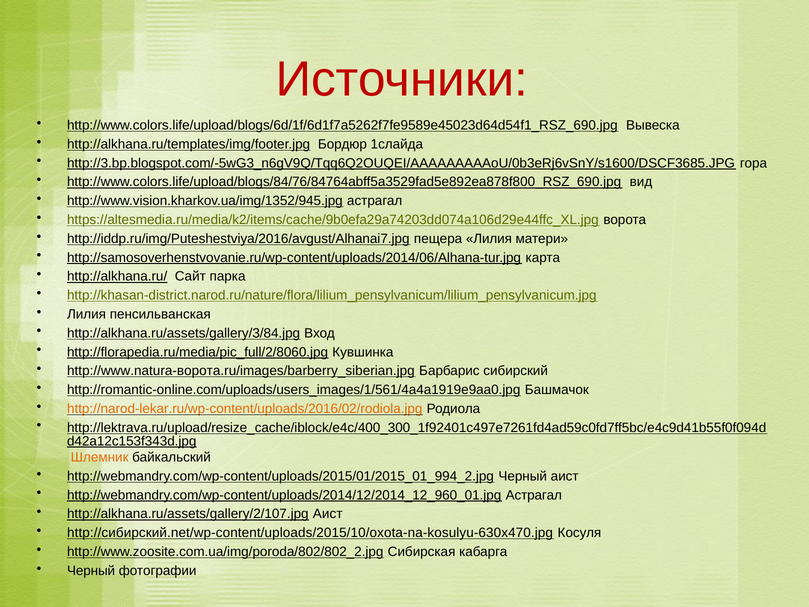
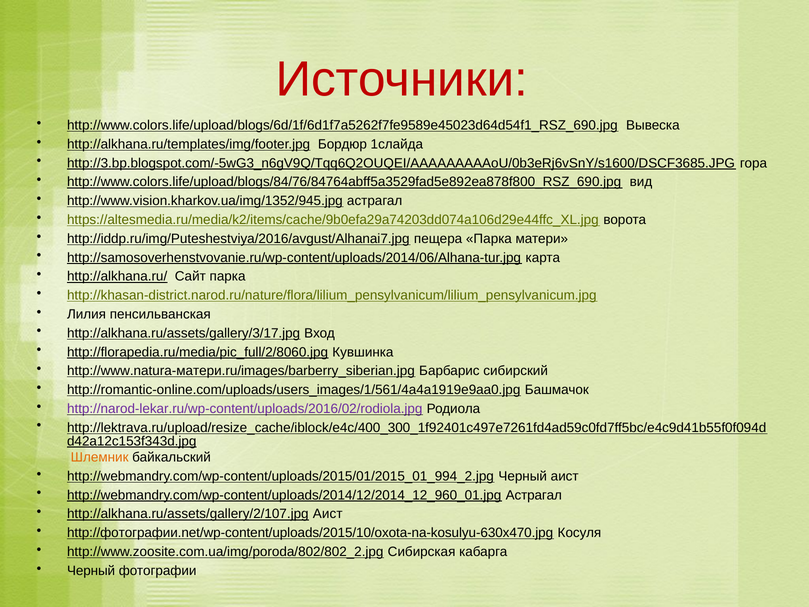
пещера Лилия: Лилия -> Парка
http://alkhana.ru/assets/gallery/3/84.jpg: http://alkhana.ru/assets/gallery/3/84.jpg -> http://alkhana.ru/assets/gallery/3/17.jpg
http://www.natura-ворота.ru/images/barberry_siberian.jpg: http://www.natura-ворота.ru/images/barberry_siberian.jpg -> http://www.natura-матери.ru/images/barberry_siberian.jpg
http://narod-lekar.ru/wp-content/uploads/2016/02/rodiola.jpg colour: orange -> purple
http://сибирский.net/wp-content/uploads/2015/10/oxota-na-kosulyu-630x470.jpg: http://сибирский.net/wp-content/uploads/2015/10/oxota-na-kosulyu-630x470.jpg -> http://фотографии.net/wp-content/uploads/2015/10/oxota-na-kosulyu-630x470.jpg
